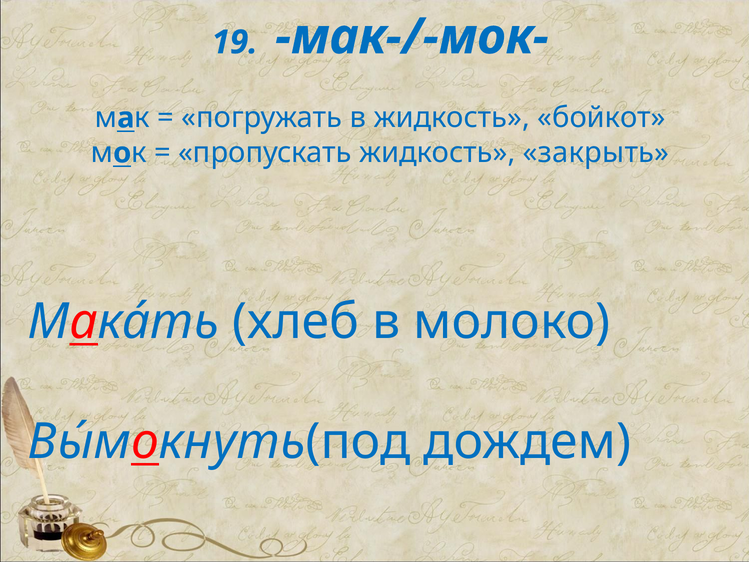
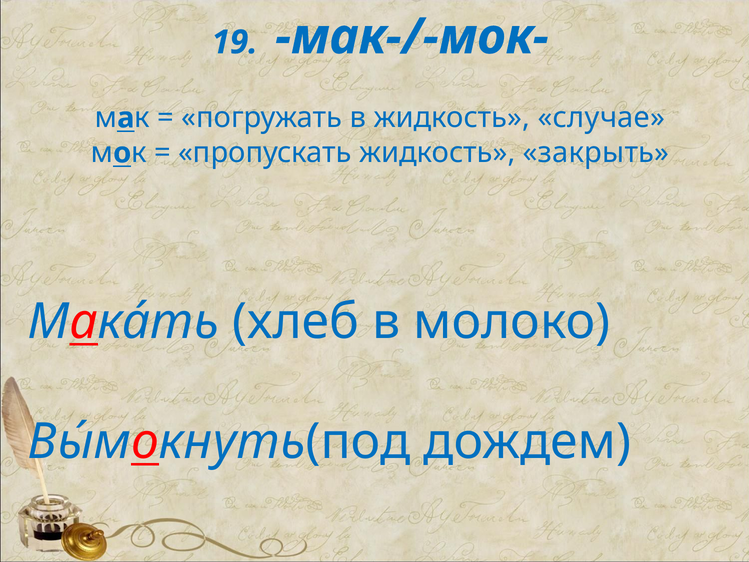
бойкот: бойкот -> случае
